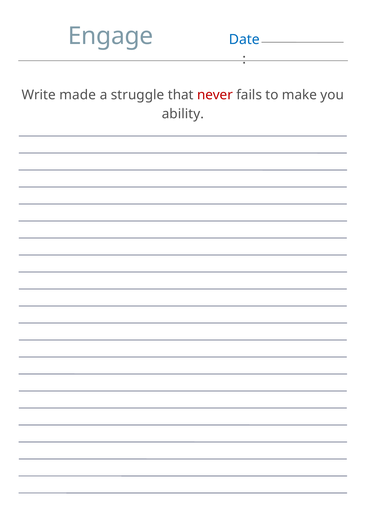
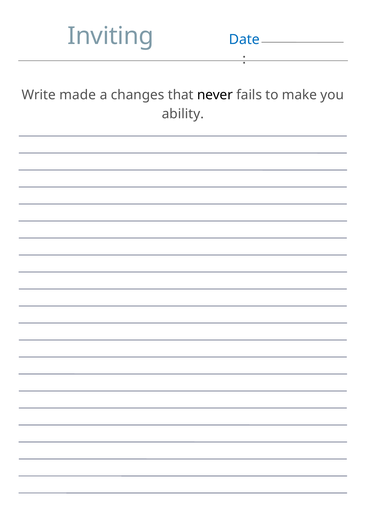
Engage: Engage -> Inviting
struggle: struggle -> changes
never colour: red -> black
